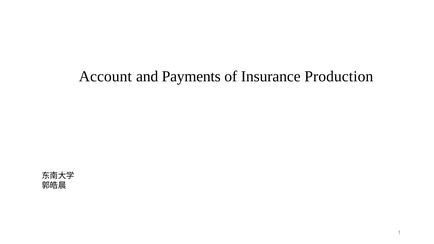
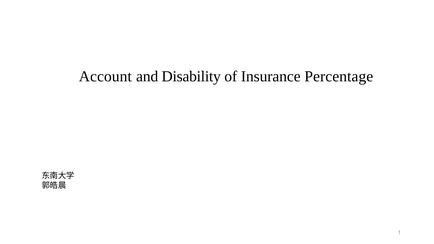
Payments: Payments -> Disability
Production: Production -> Percentage
